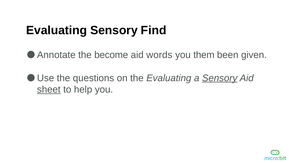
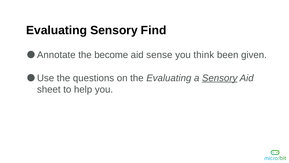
words: words -> sense
them: them -> think
sheet underline: present -> none
